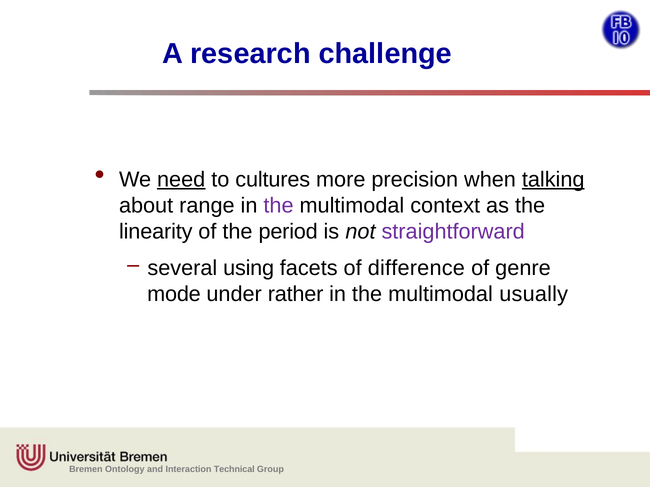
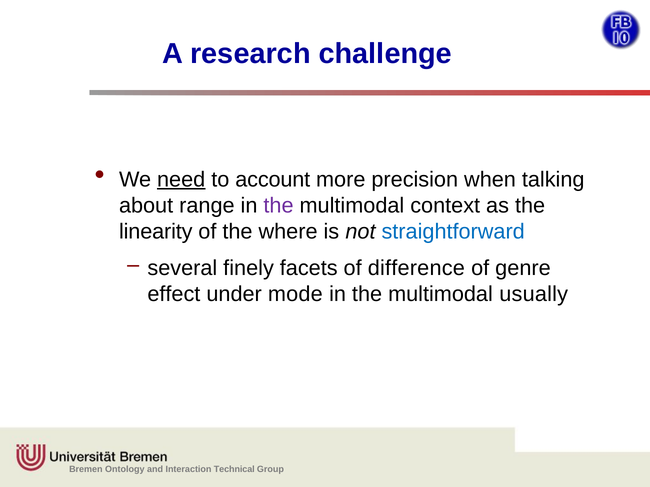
cultures: cultures -> account
talking underline: present -> none
period: period -> where
straightforward colour: purple -> blue
using: using -> finely
mode: mode -> effect
rather: rather -> mode
